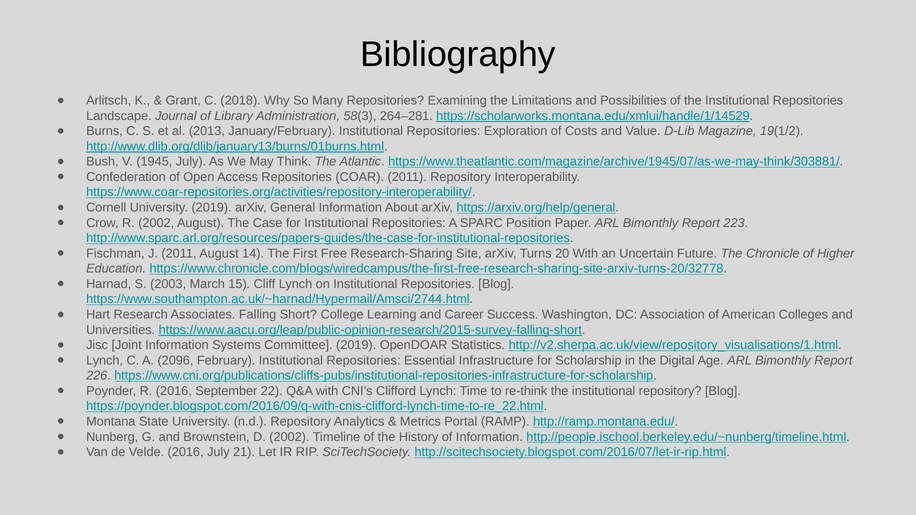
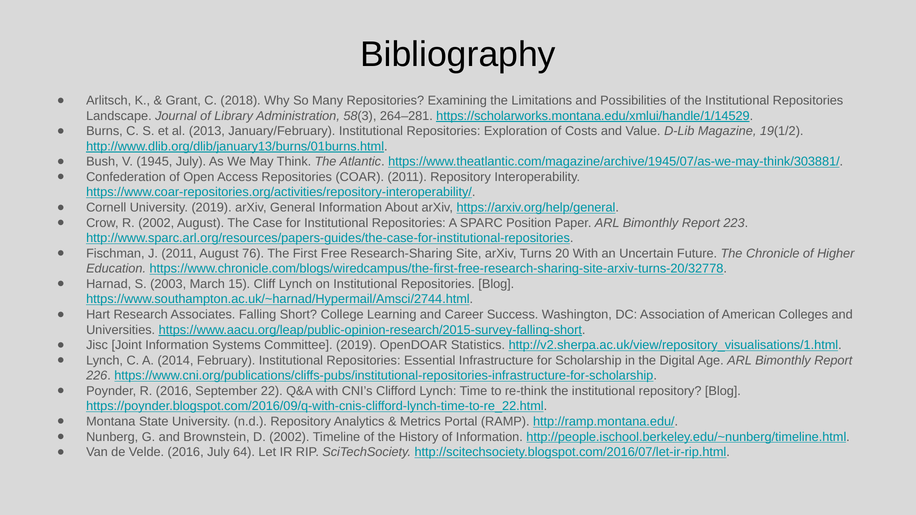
14: 14 -> 76
2096: 2096 -> 2014
21: 21 -> 64
